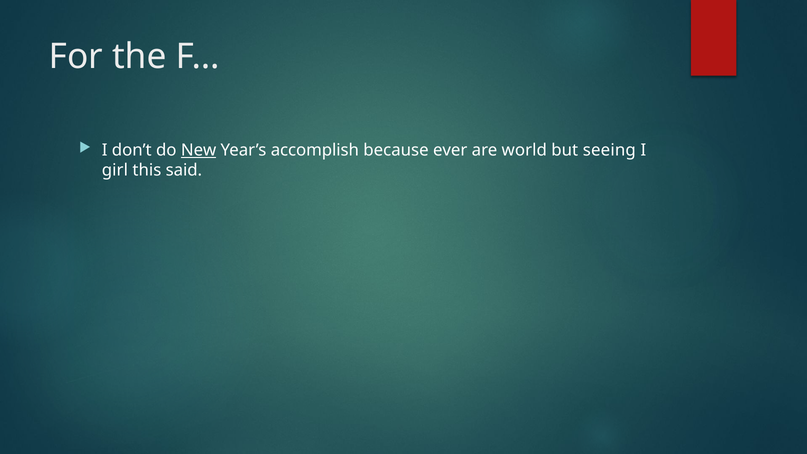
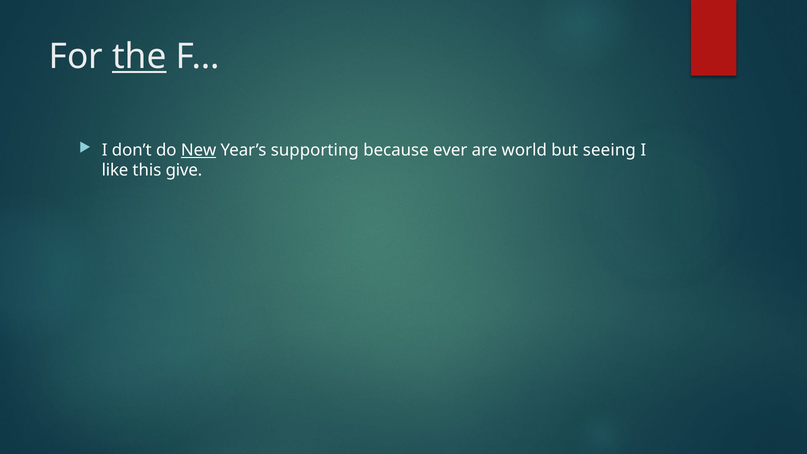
the underline: none -> present
accomplish: accomplish -> supporting
girl: girl -> like
said: said -> give
